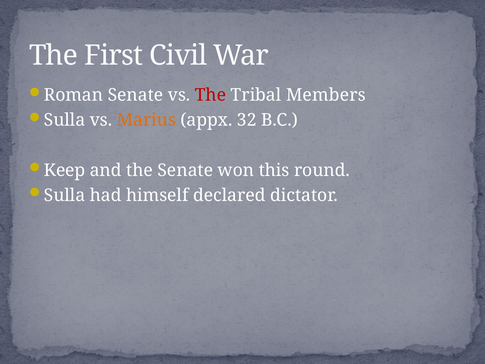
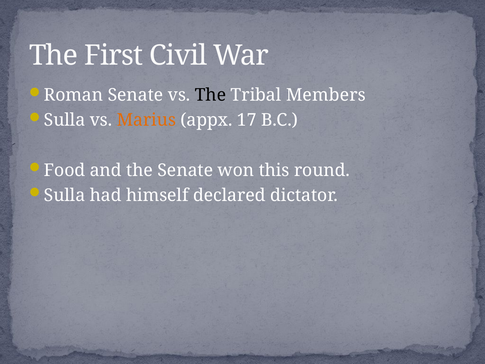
The at (210, 95) colour: red -> black
32: 32 -> 17
Keep: Keep -> Food
